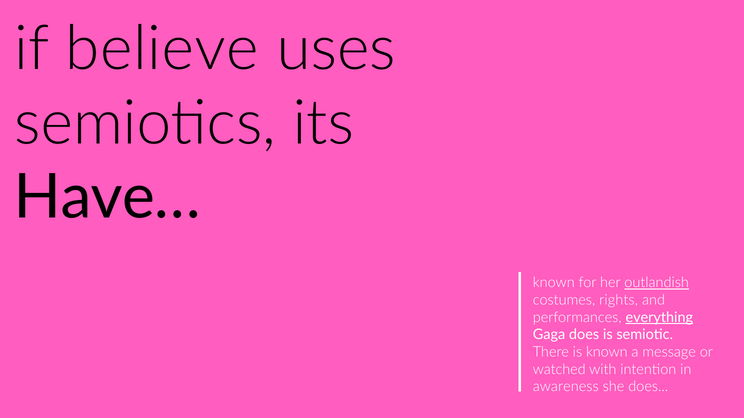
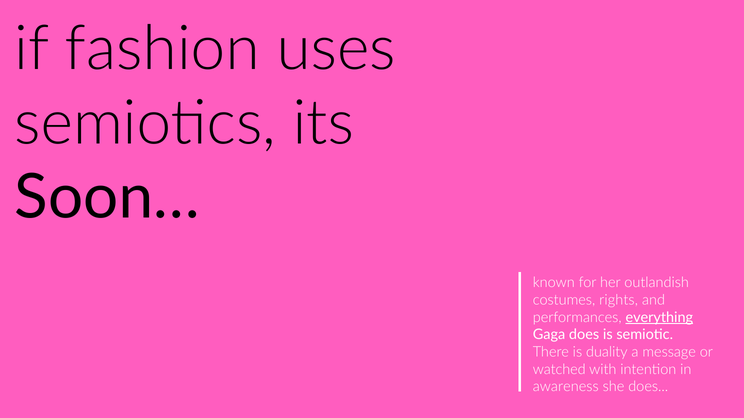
believe: believe -> fashion
Have…: Have… -> Soon…
outlandish underline: present -> none
is known: known -> duality
